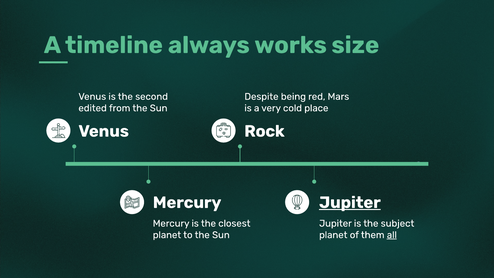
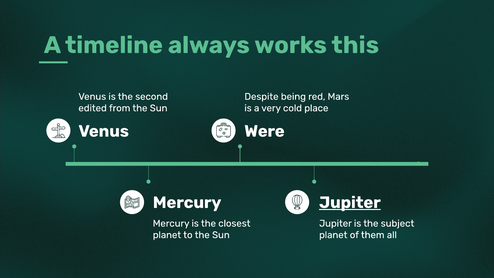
size: size -> this
Rock: Rock -> Were
all underline: present -> none
